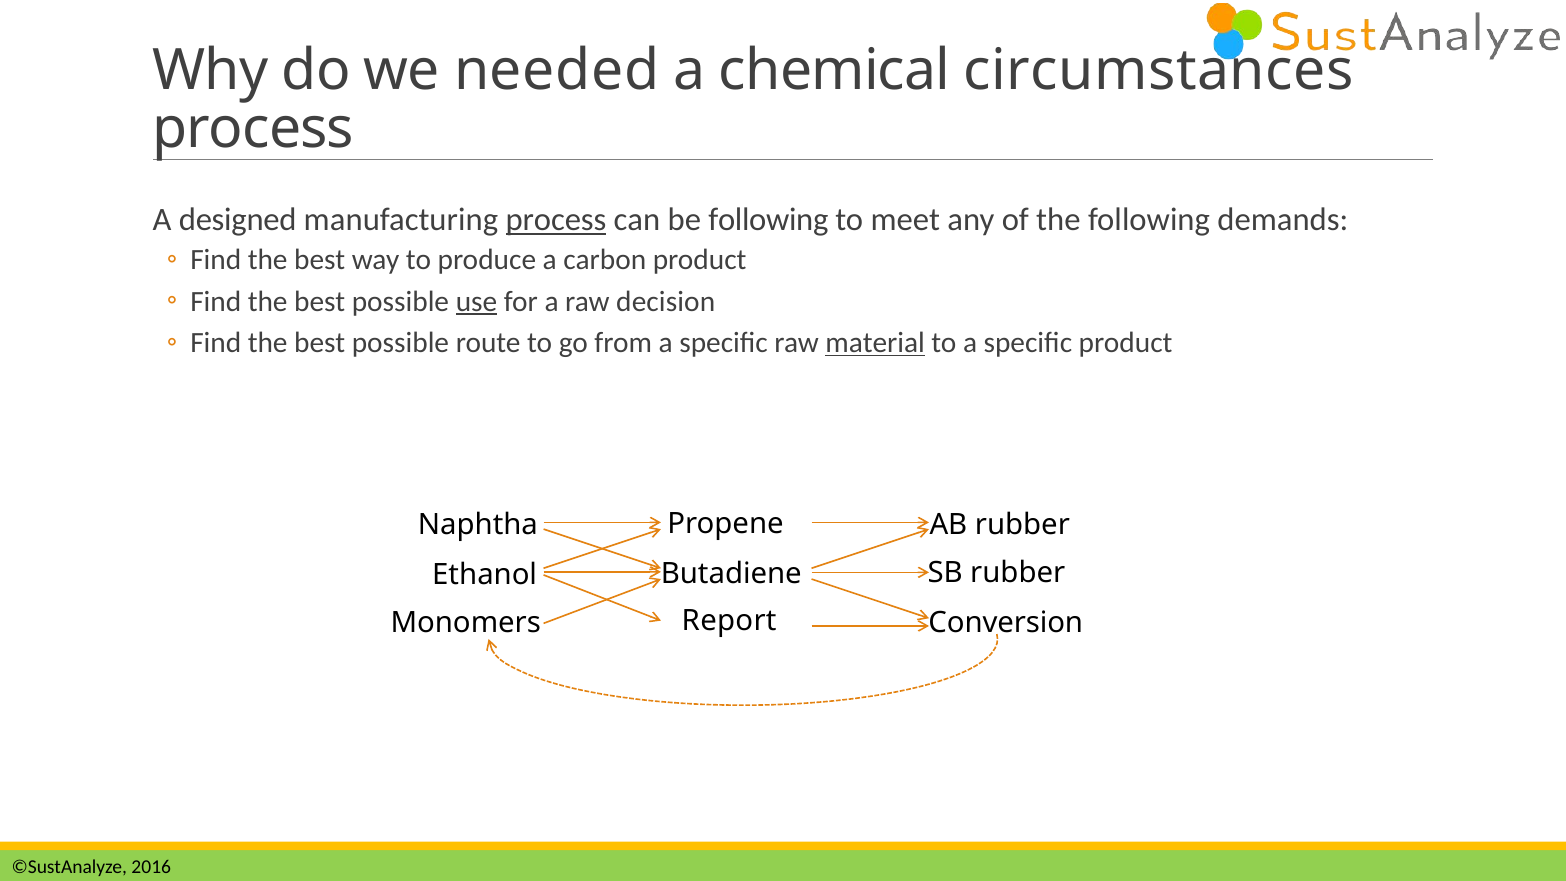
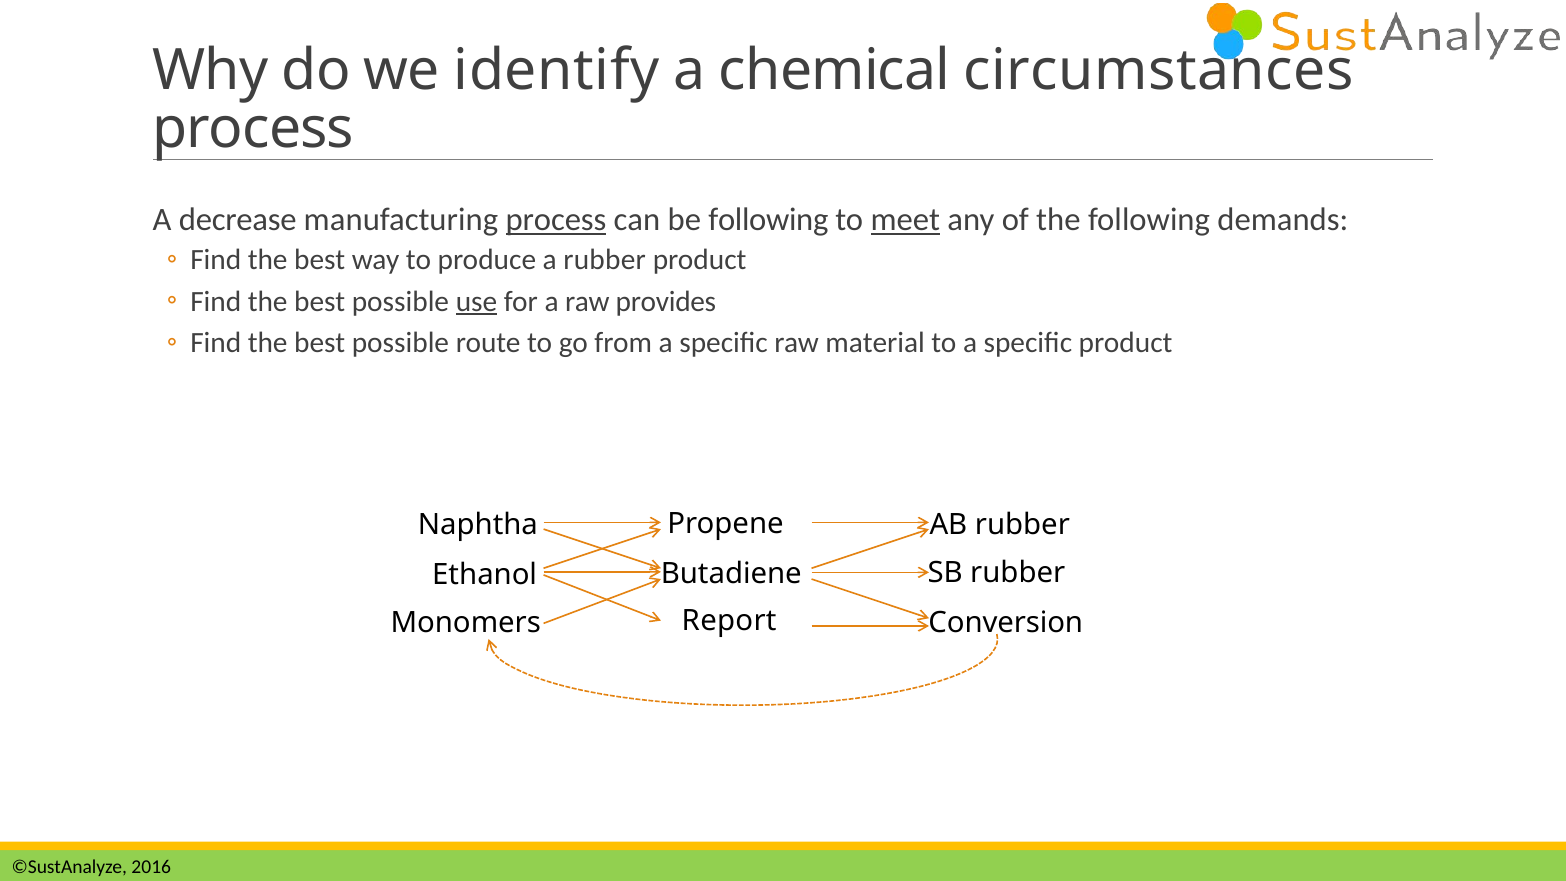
needed: needed -> identify
designed: designed -> decrease
meet underline: none -> present
a carbon: carbon -> rubber
decision: decision -> provides
material underline: present -> none
